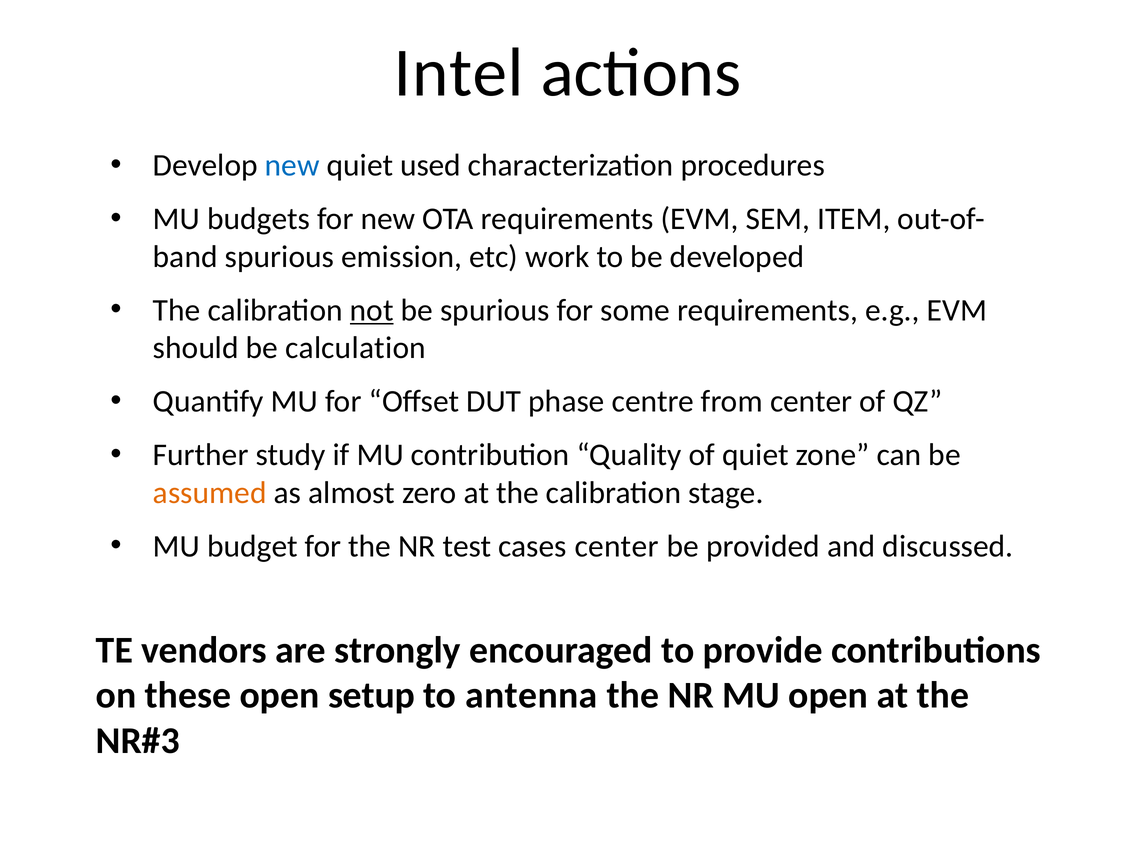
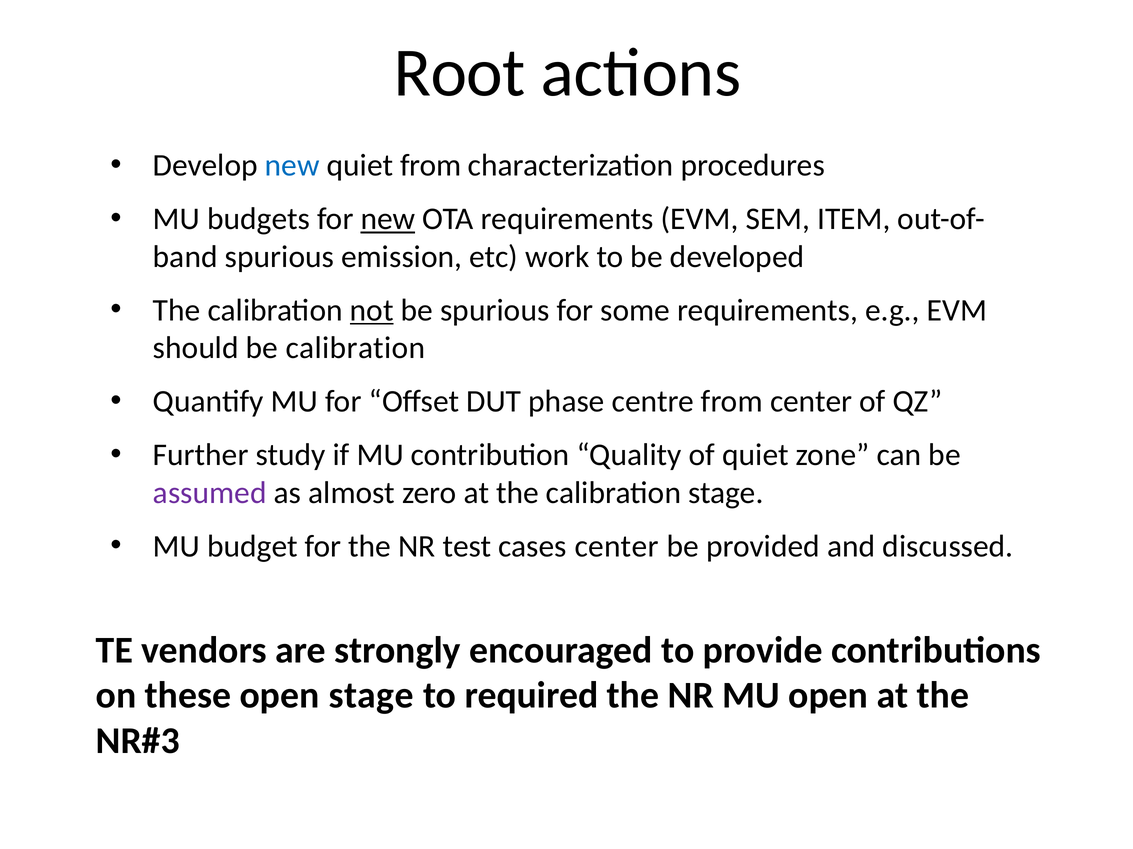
Intel: Intel -> Root
quiet used: used -> from
new at (388, 219) underline: none -> present
be calculation: calculation -> calibration
assumed colour: orange -> purple
open setup: setup -> stage
antenna: antenna -> required
